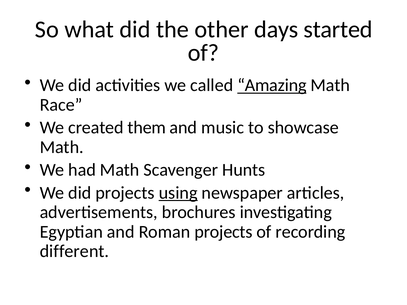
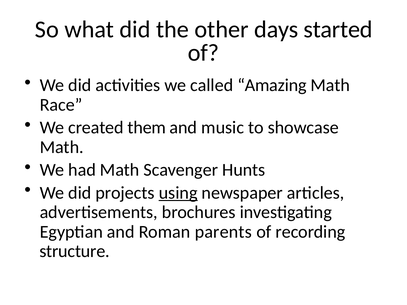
Amazing underline: present -> none
Roman projects: projects -> parents
different: different -> structure
